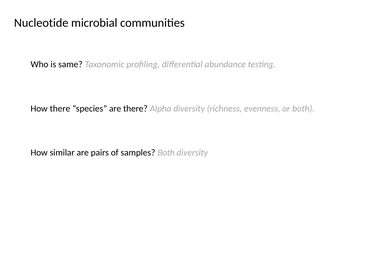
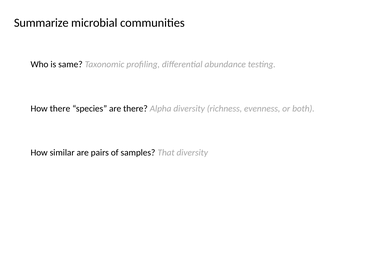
Nucleotide: Nucleotide -> Summarize
samples Both: Both -> That
